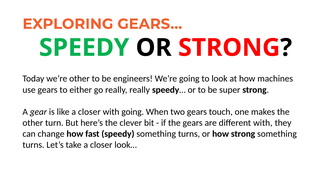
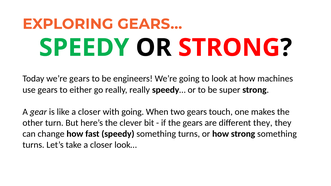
we’re other: other -> gears
different with: with -> they
